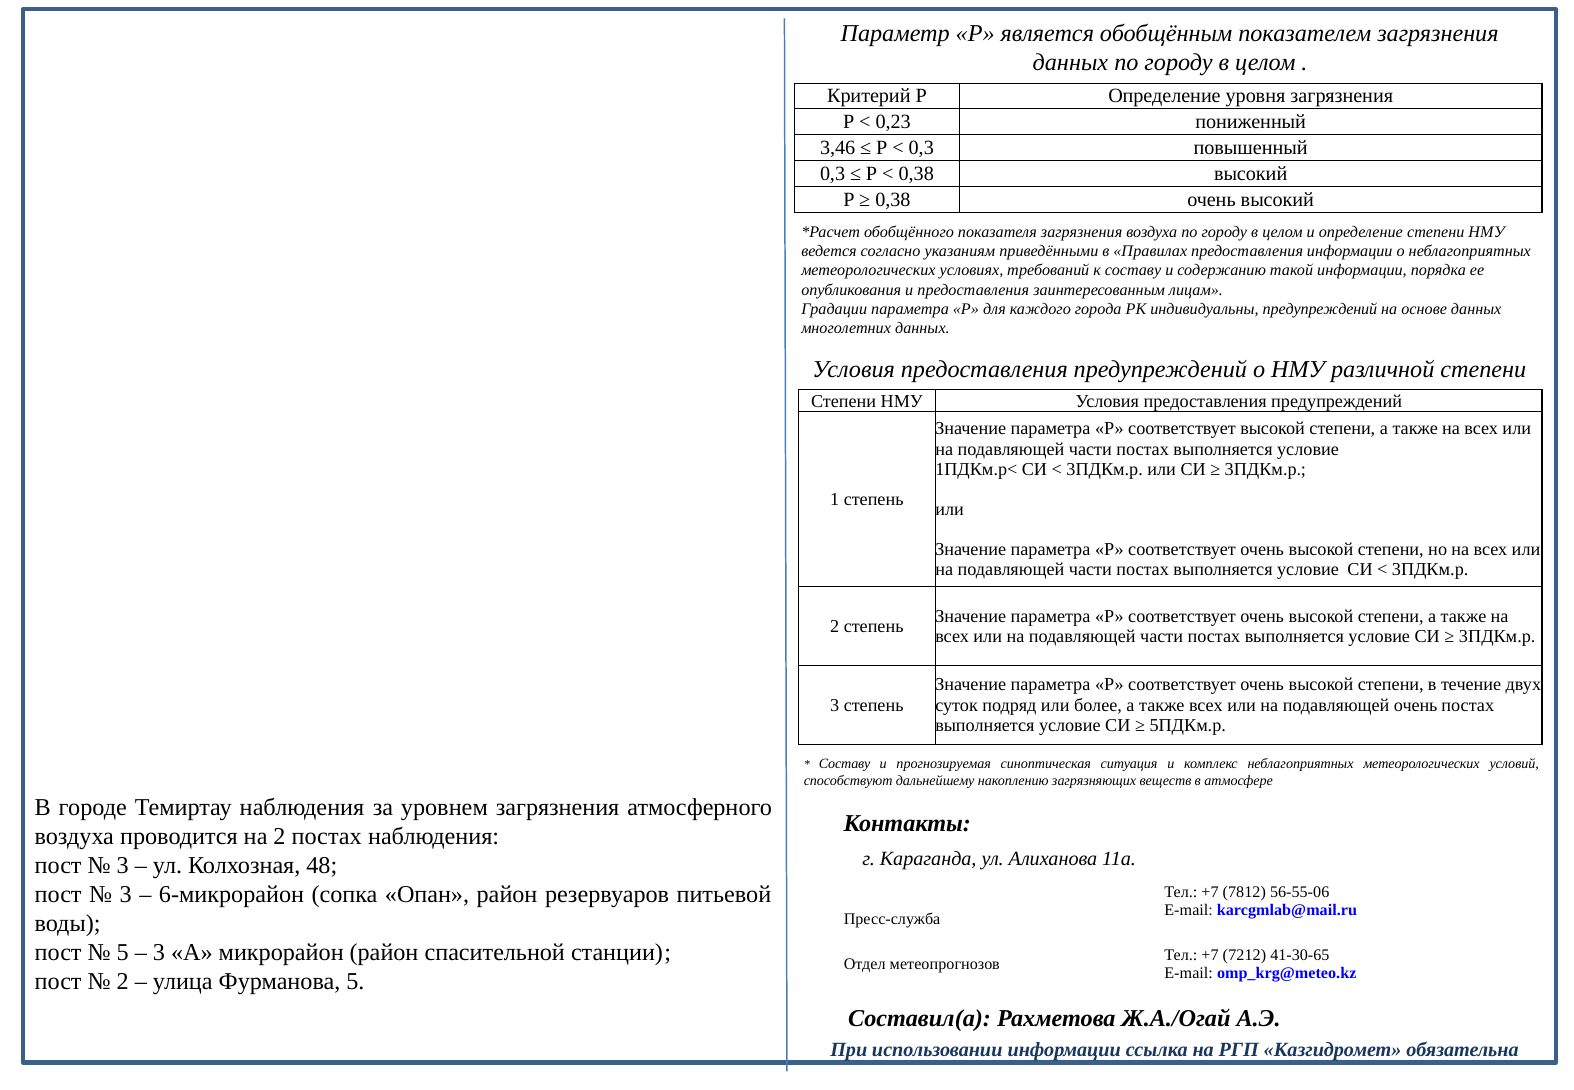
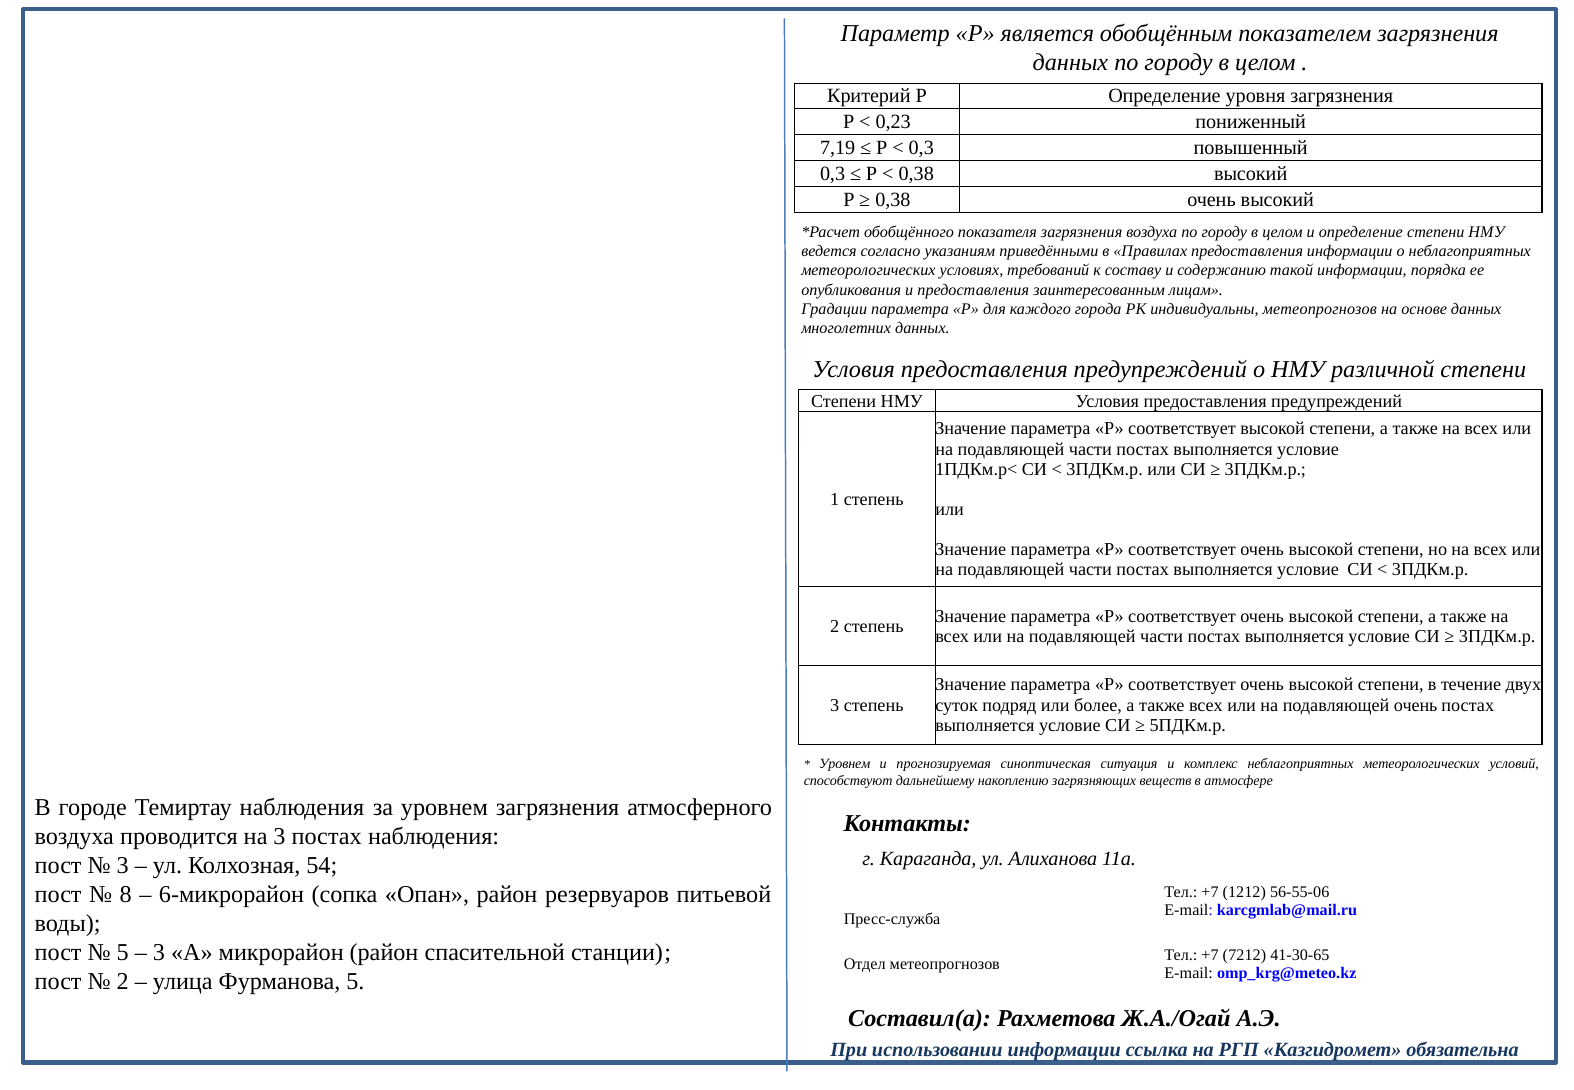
3,46: 3,46 -> 7,19
индивидуальны предупреждений: предупреждений -> метеопрогнозов
Составу at (845, 763): Составу -> Уровнем
на 2: 2 -> 3
48: 48 -> 54
3 at (126, 894): 3 -> 8
7812: 7812 -> 1212
